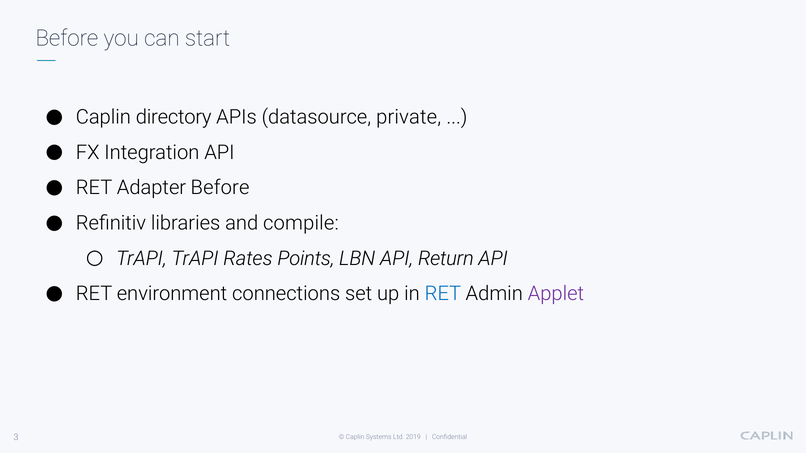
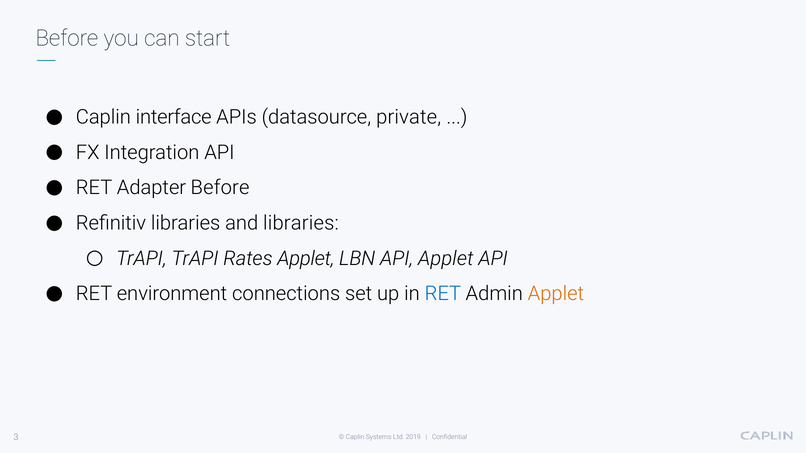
directory: directory -> interface
and compile: compile -> libraries
Rates Points: Points -> Applet
API Return: Return -> Applet
Applet at (556, 294) colour: purple -> orange
